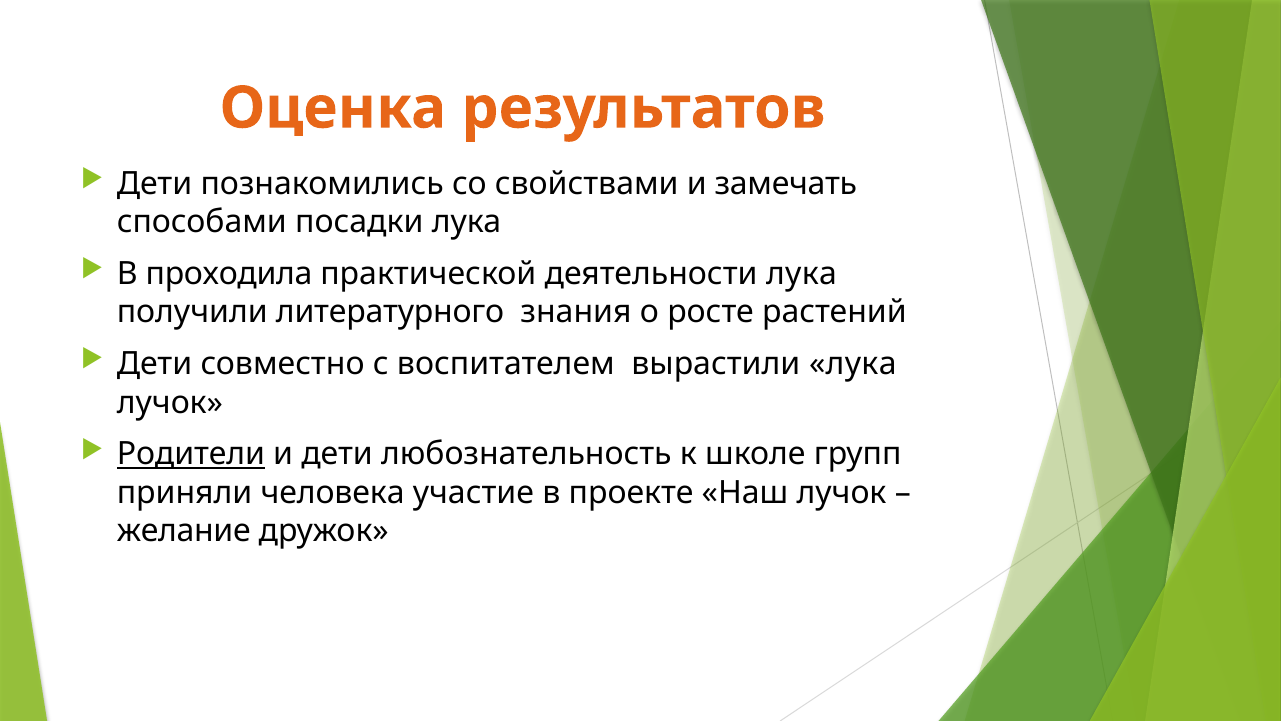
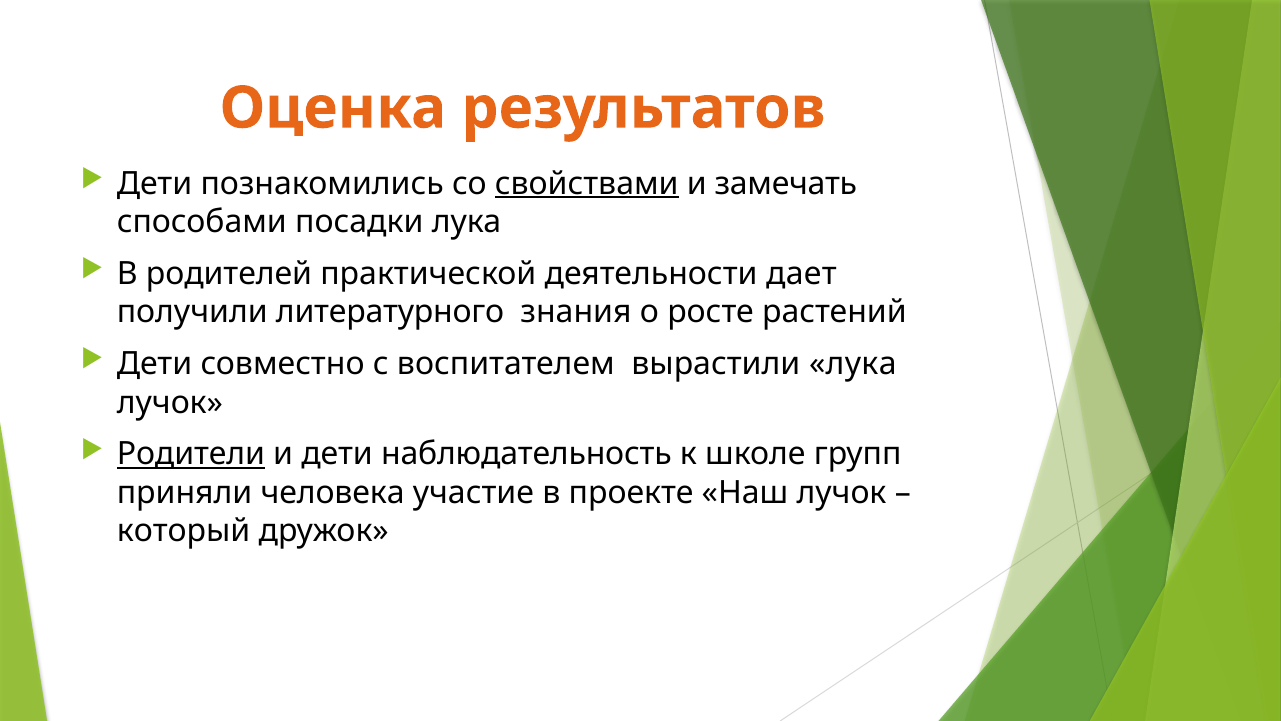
свойствами underline: none -> present
проходила: проходила -> родителей
деятельности лука: лука -> дает
любознательность: любознательность -> наблюдательность
желание: желание -> который
